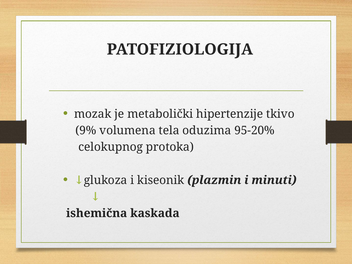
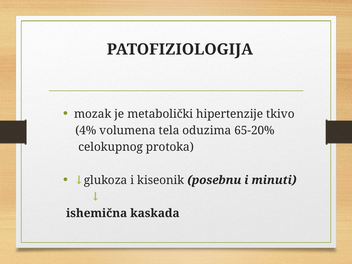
9%: 9% -> 4%
95-20%: 95-20% -> 65-20%
plazmin: plazmin -> posebnu
